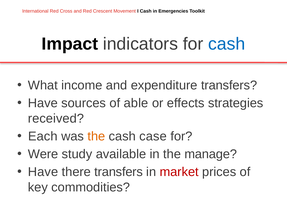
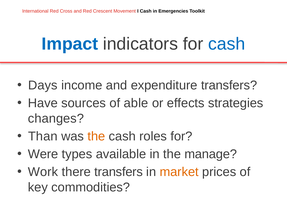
Impact colour: black -> blue
What: What -> Days
received: received -> changes
Each: Each -> Than
case: case -> roles
study: study -> types
Have at (43, 172): Have -> Work
market colour: red -> orange
